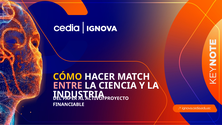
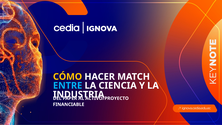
ENTRE colour: pink -> light blue
